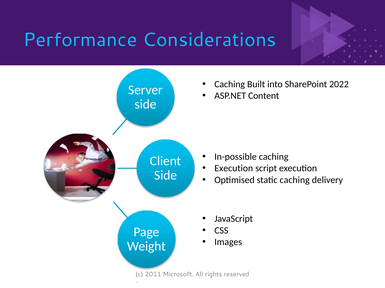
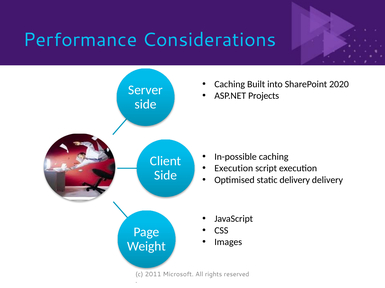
2022: 2022 -> 2020
Content: Content -> Projects
static caching: caching -> delivery
